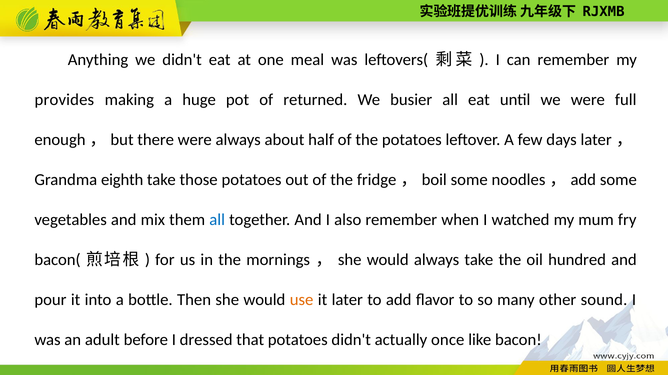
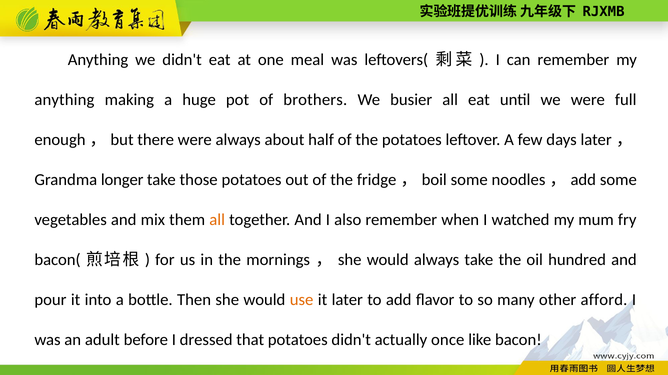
provides at (64, 100): provides -> anything
returned: returned -> brothers
eighth: eighth -> longer
all at (217, 220) colour: blue -> orange
sound: sound -> afford
